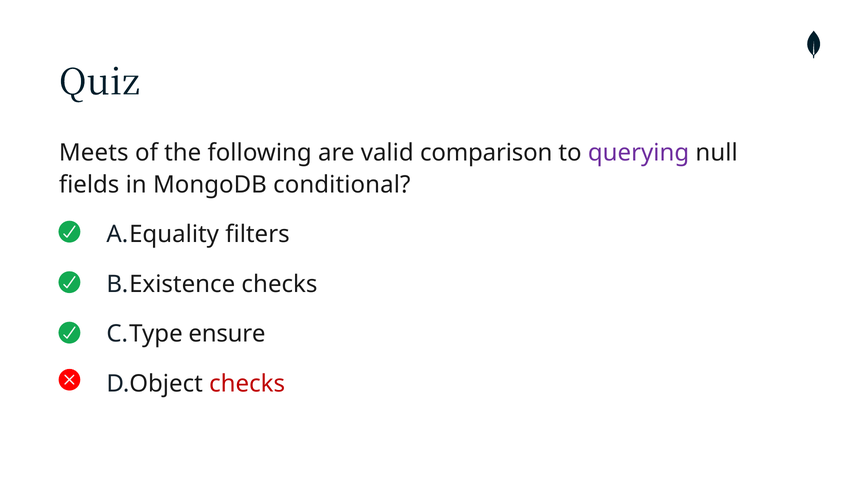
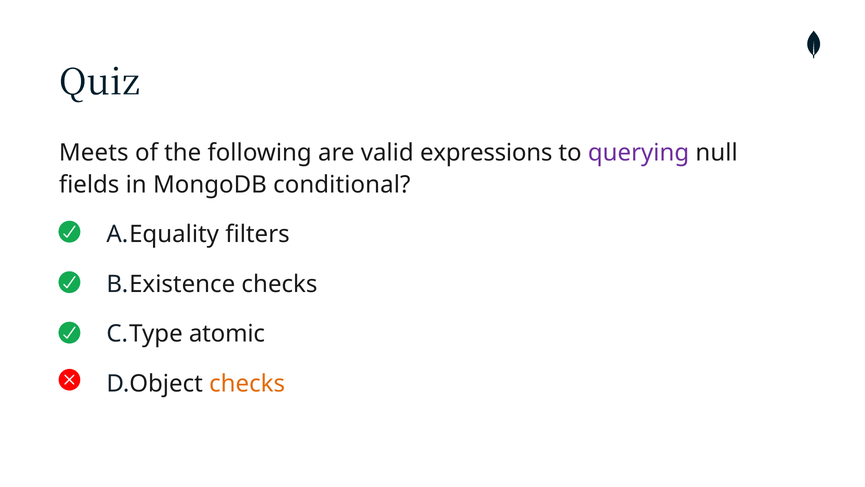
comparison: comparison -> expressions
ensure: ensure -> atomic
checks at (247, 383) colour: red -> orange
